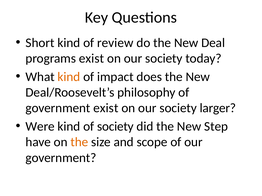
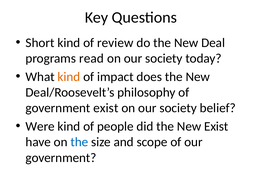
programs exist: exist -> read
larger: larger -> belief
of society: society -> people
New Step: Step -> Exist
the at (79, 142) colour: orange -> blue
